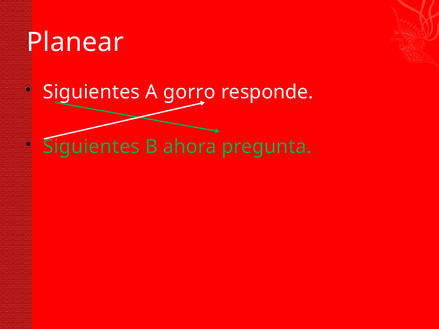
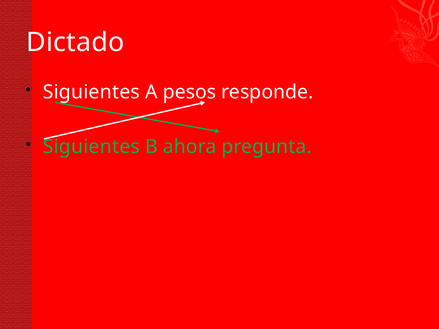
Planear: Planear -> Dictado
gorro: gorro -> pesos
